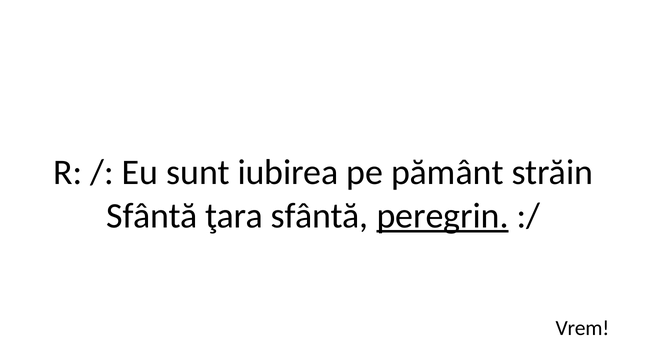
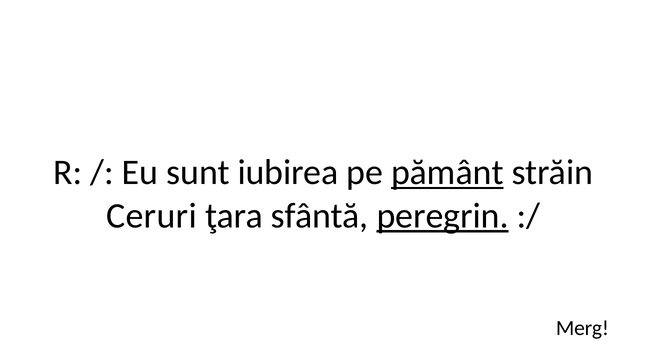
pământ underline: none -> present
Sfântă at (152, 216): Sfântă -> Ceruri
Vrem: Vrem -> Merg
